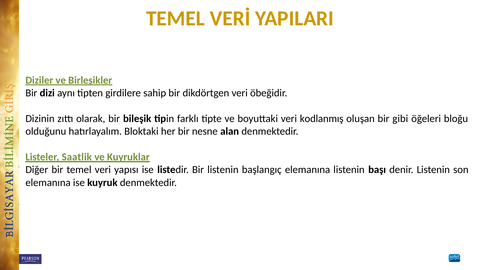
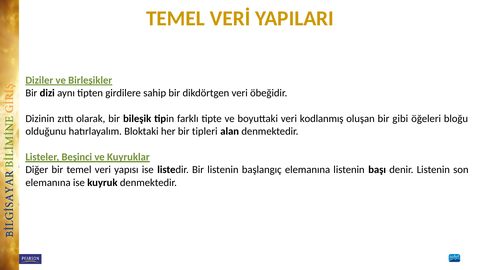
nesne: nesne -> tipleri
Saatlik: Saatlik -> Beşinci
